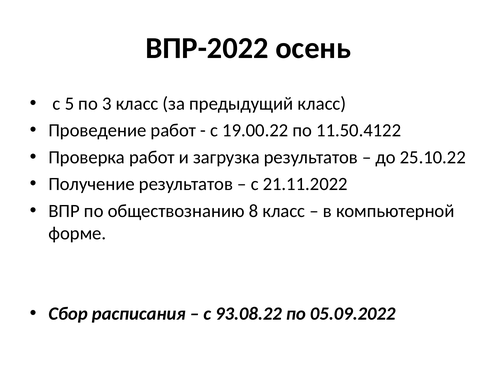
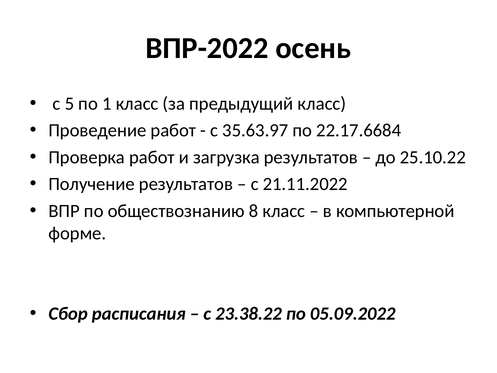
3: 3 -> 1
19.00.22: 19.00.22 -> 35.63.97
11.50.4122: 11.50.4122 -> 22.17.6684
93.08.22: 93.08.22 -> 23.38.22
